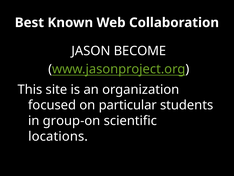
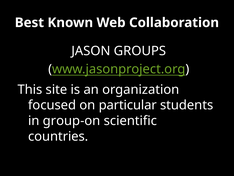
BECOME: BECOME -> GROUPS
locations: locations -> countries
